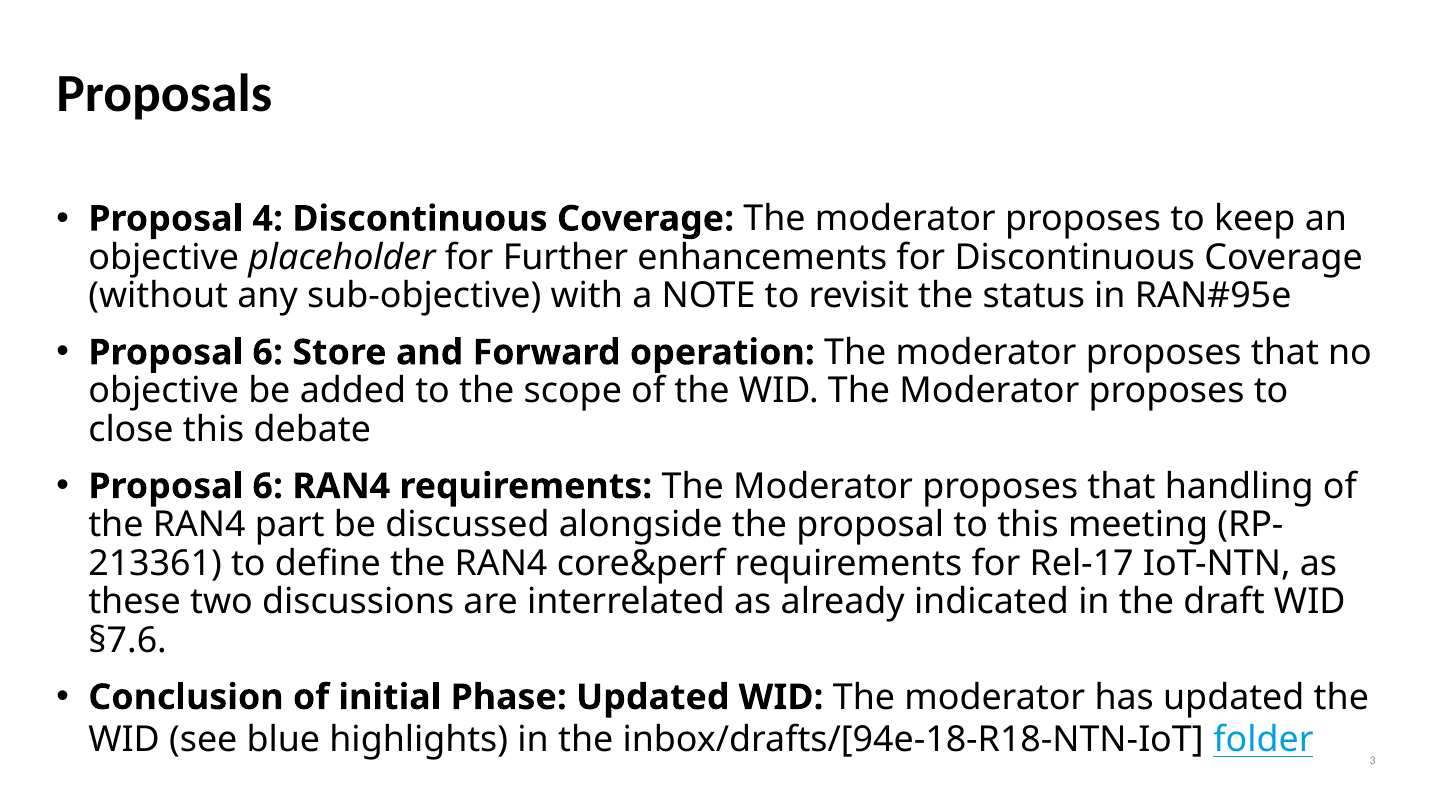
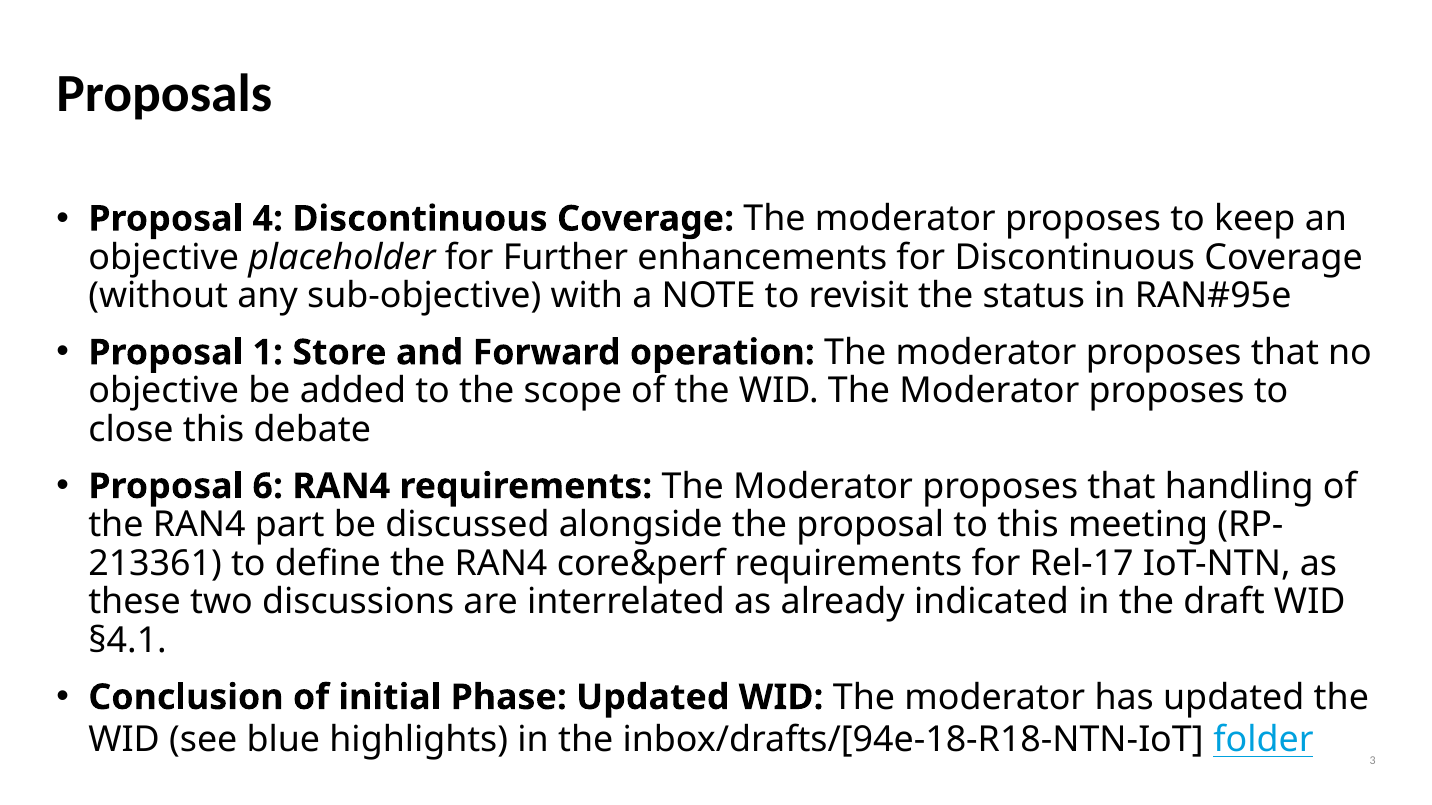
6 at (268, 353): 6 -> 1
§7.6: §7.6 -> §4.1
